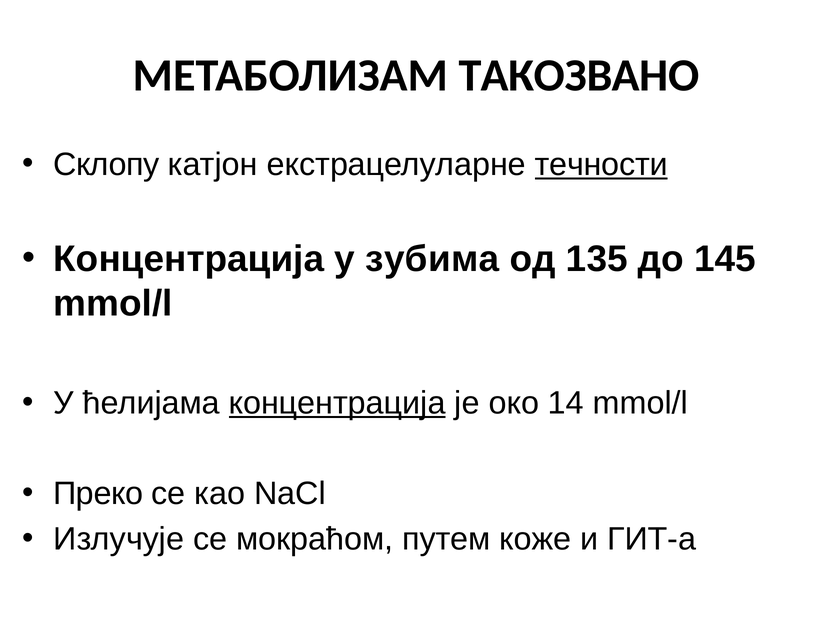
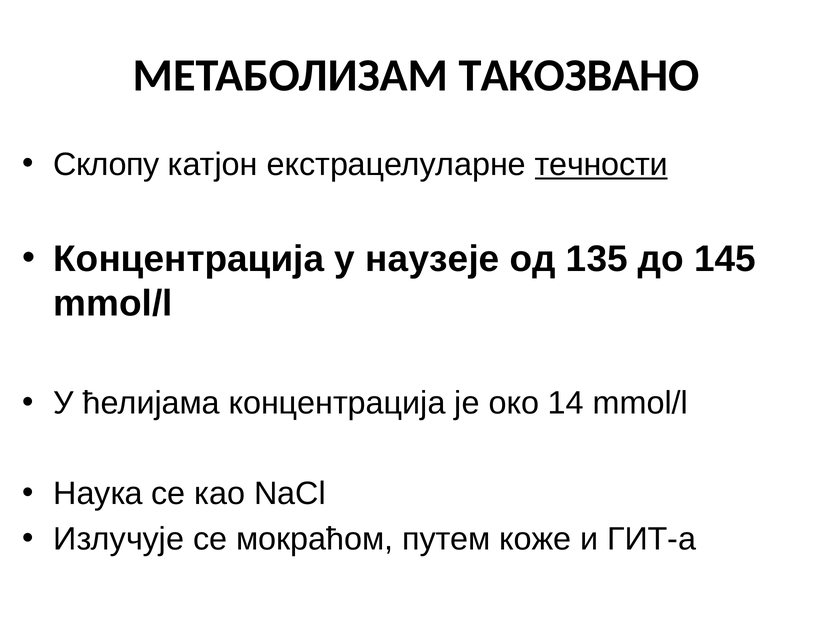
зубима: зубима -> наузеје
концентрација at (337, 403) underline: present -> none
Преко: Преко -> Наука
